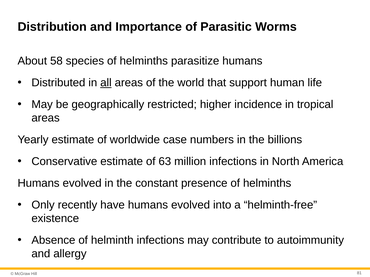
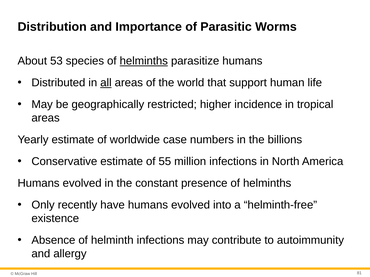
58: 58 -> 53
helminths at (144, 61) underline: none -> present
63: 63 -> 55
